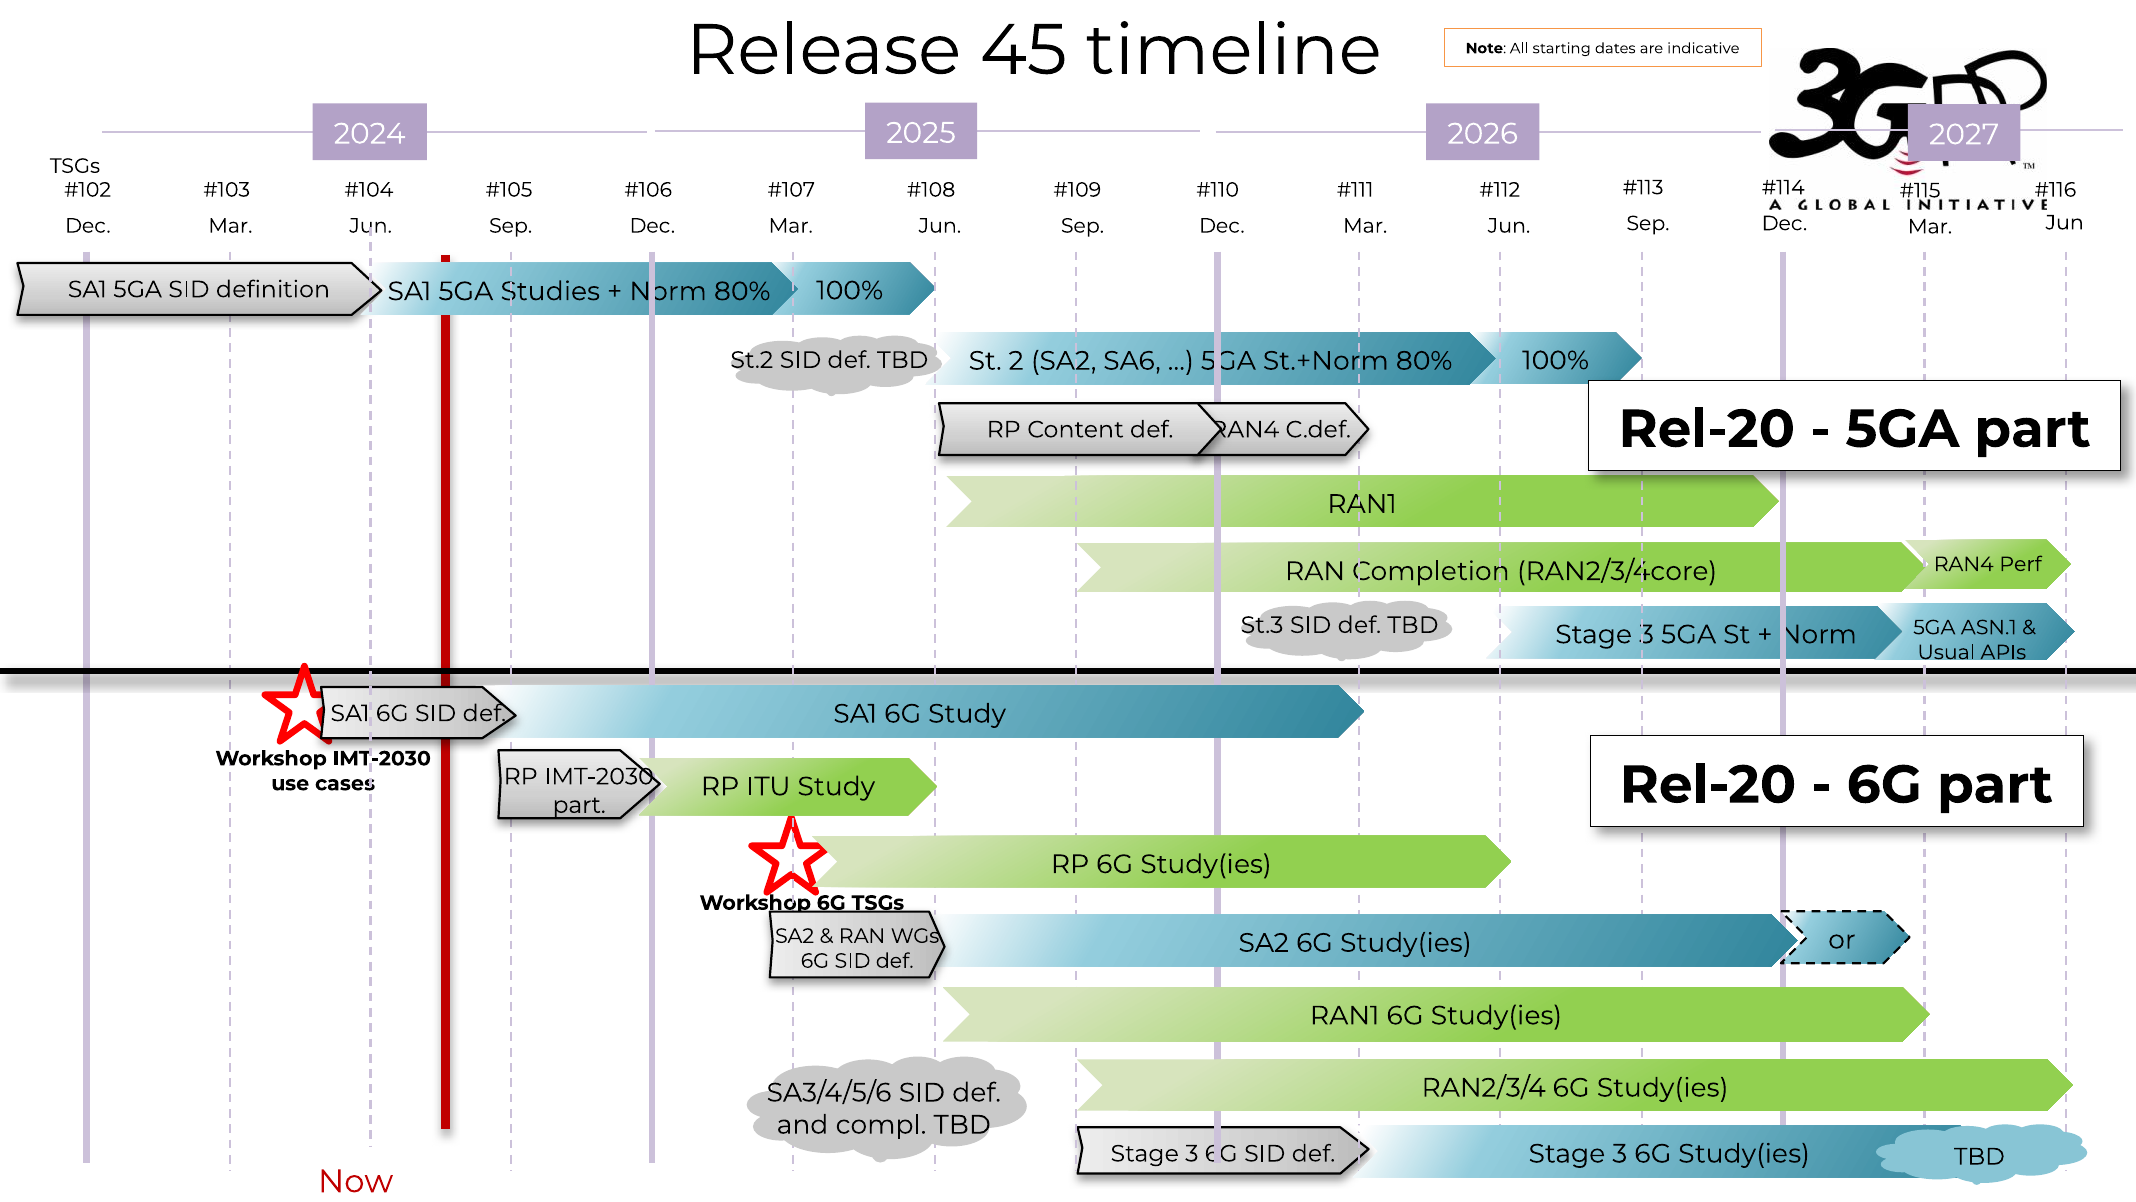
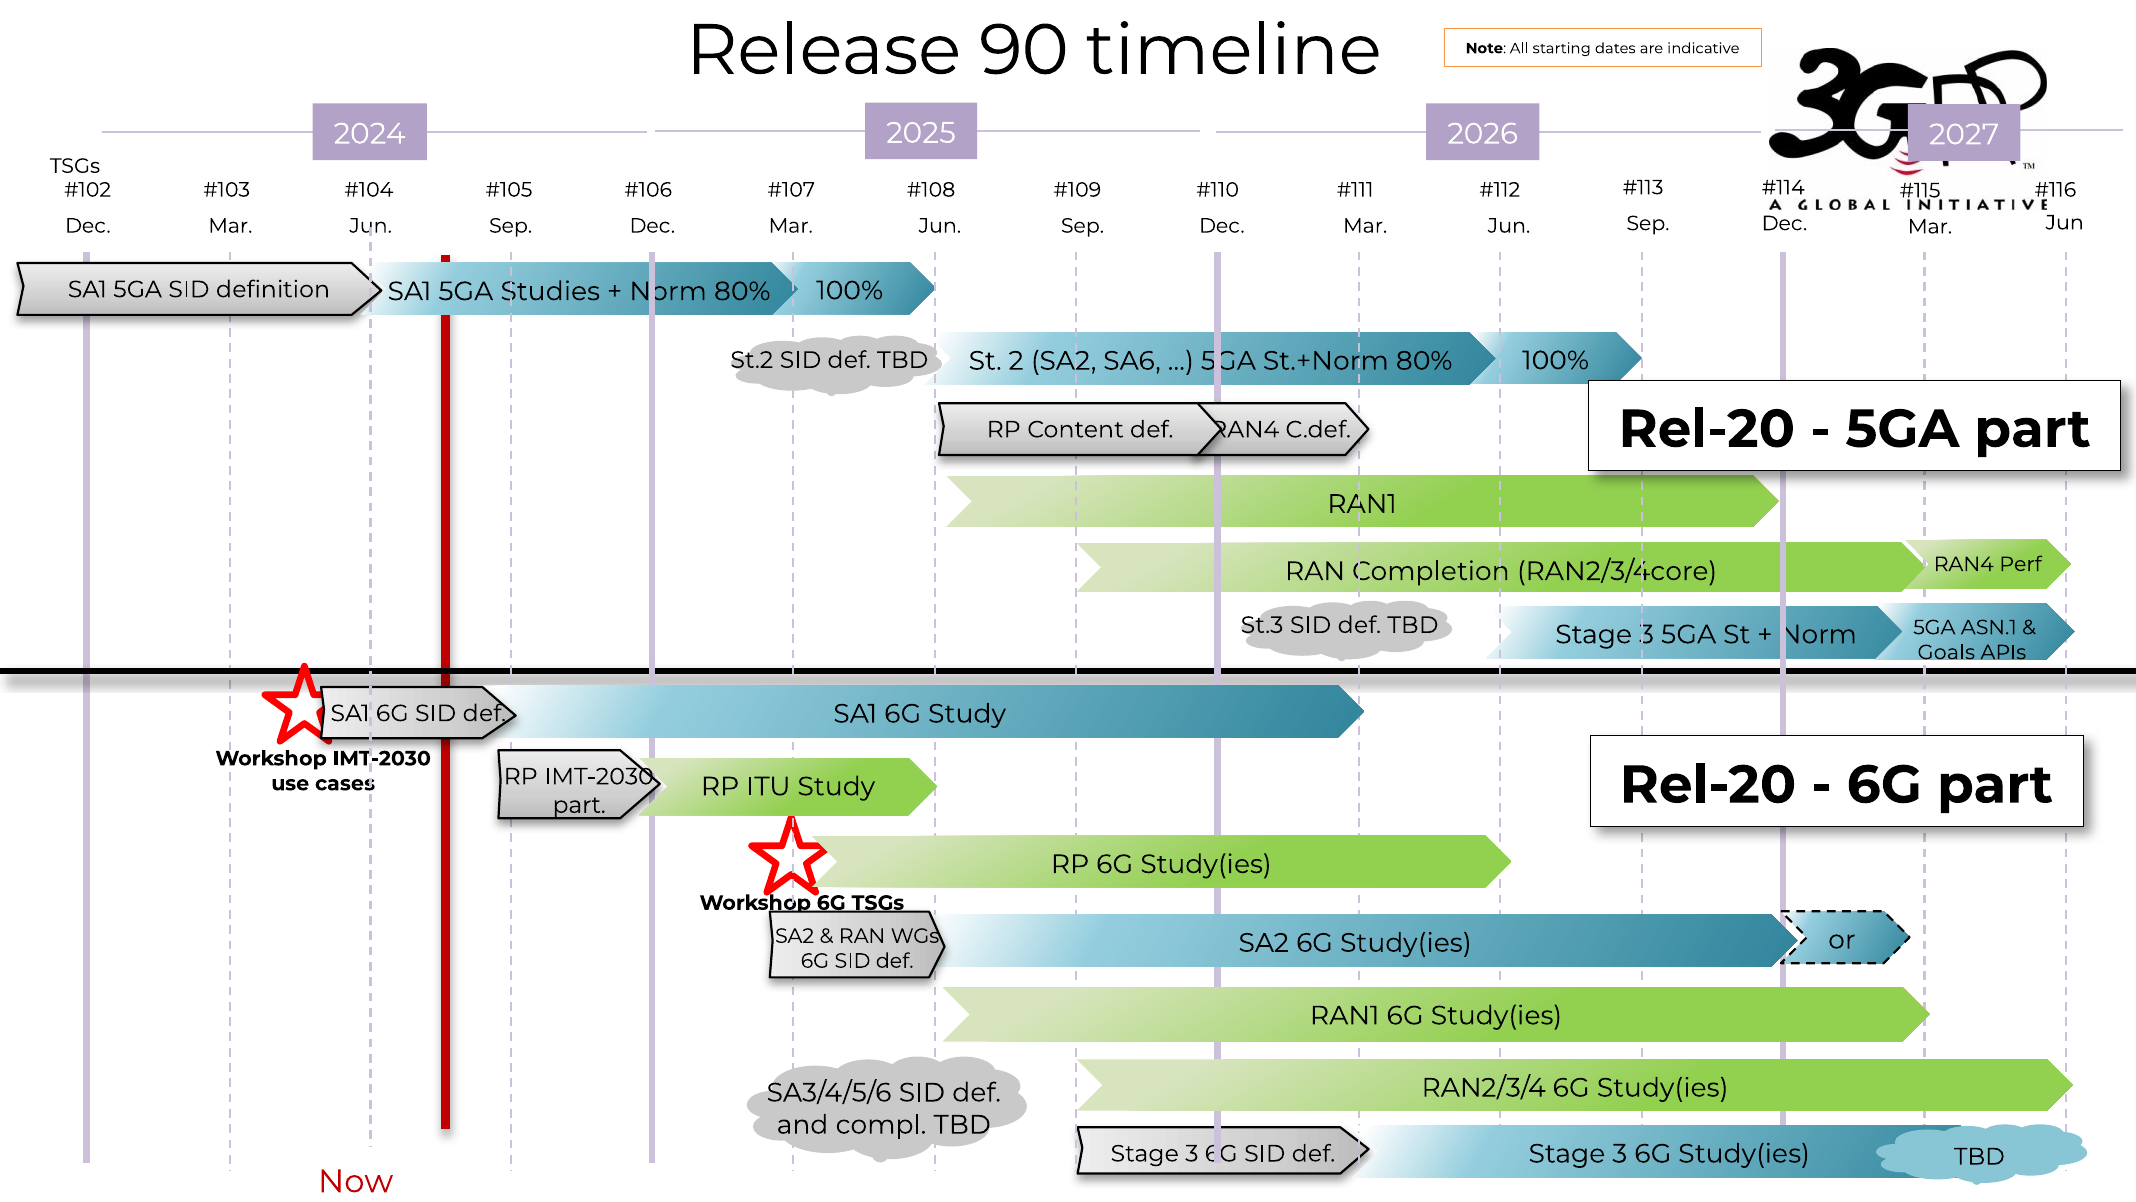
45: 45 -> 90
Usual: Usual -> Goals
